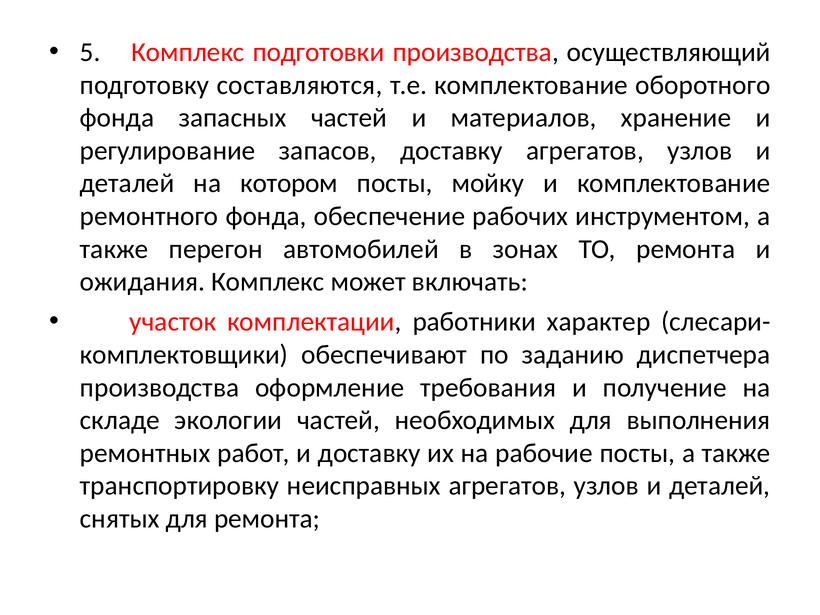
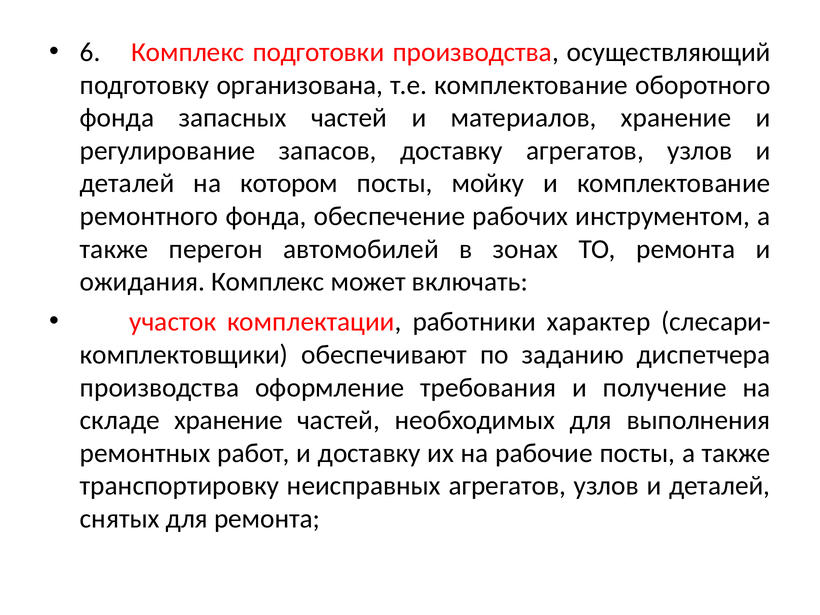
5: 5 -> 6
составляются: составляются -> организована
складе экологии: экологии -> хранение
